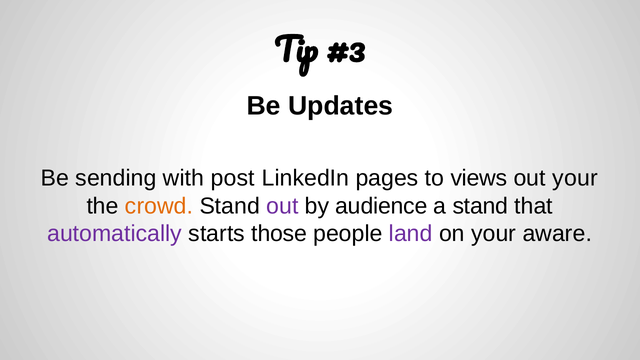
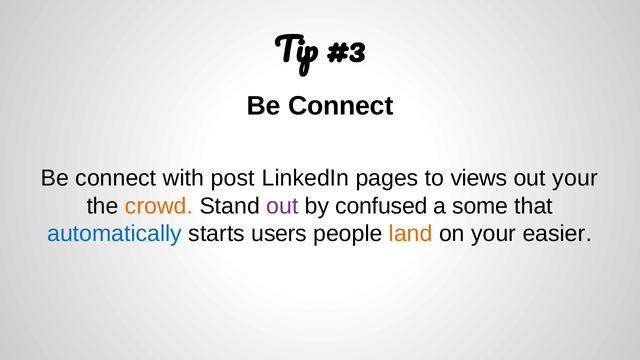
Updates at (341, 106): Updates -> Connect
sending at (116, 178): sending -> connect
audience: audience -> confused
a stand: stand -> some
automatically colour: purple -> blue
those: those -> users
land colour: purple -> orange
aware: aware -> easier
